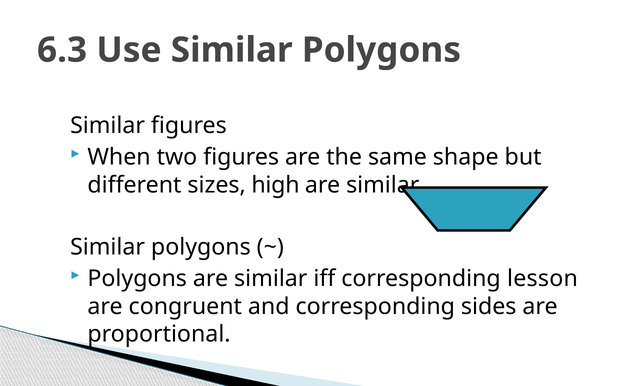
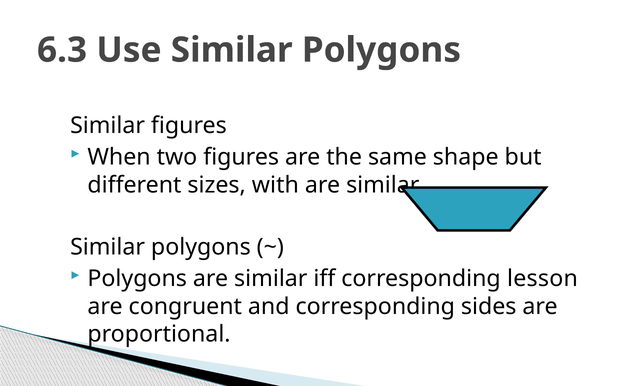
high: high -> with
